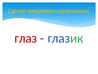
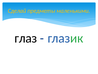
глаз colour: red -> black
